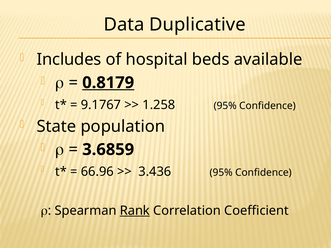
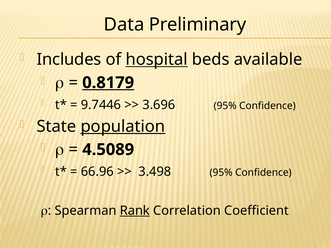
Duplicative: Duplicative -> Preliminary
hospital underline: none -> present
9.1767: 9.1767 -> 9.7446
1.258: 1.258 -> 3.696
population underline: none -> present
3.6859: 3.6859 -> 4.5089
3.436: 3.436 -> 3.498
